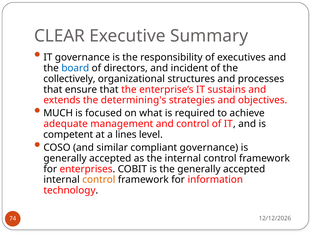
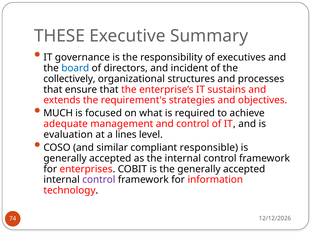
CLEAR: CLEAR -> THESE
determining's: determining's -> requirement's
competent: competent -> evaluation
compliant governance: governance -> responsible
control at (99, 180) colour: orange -> purple
